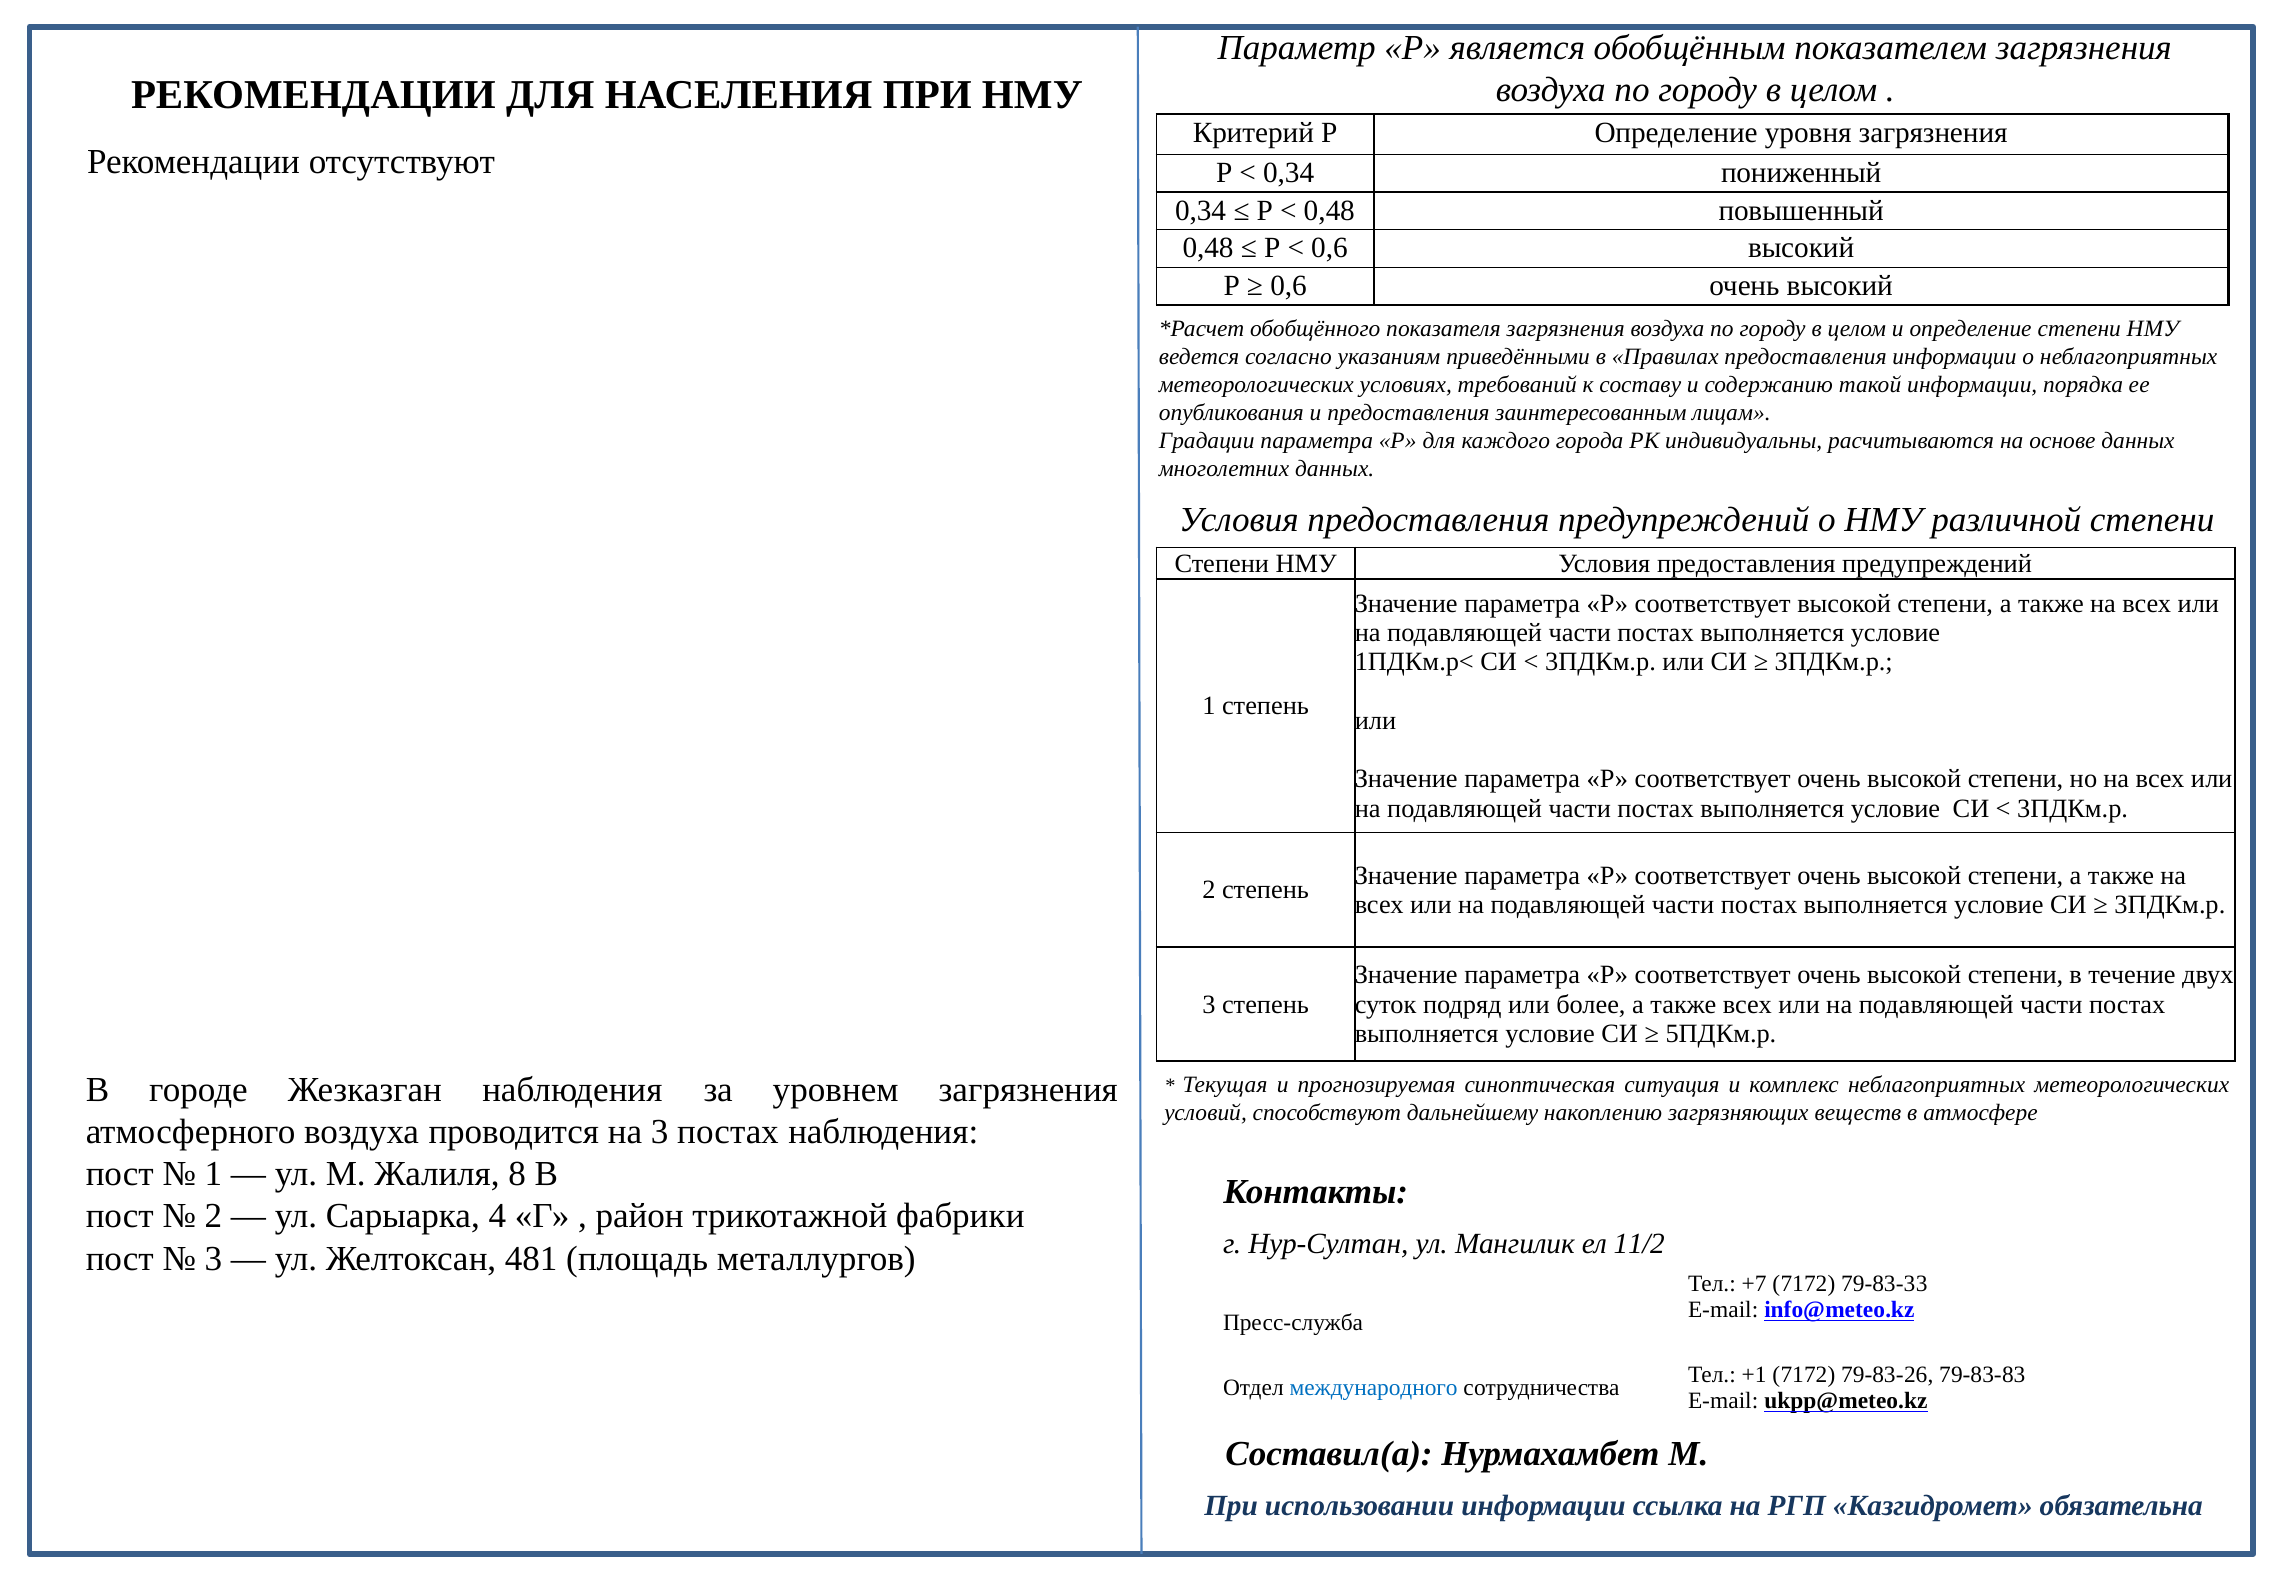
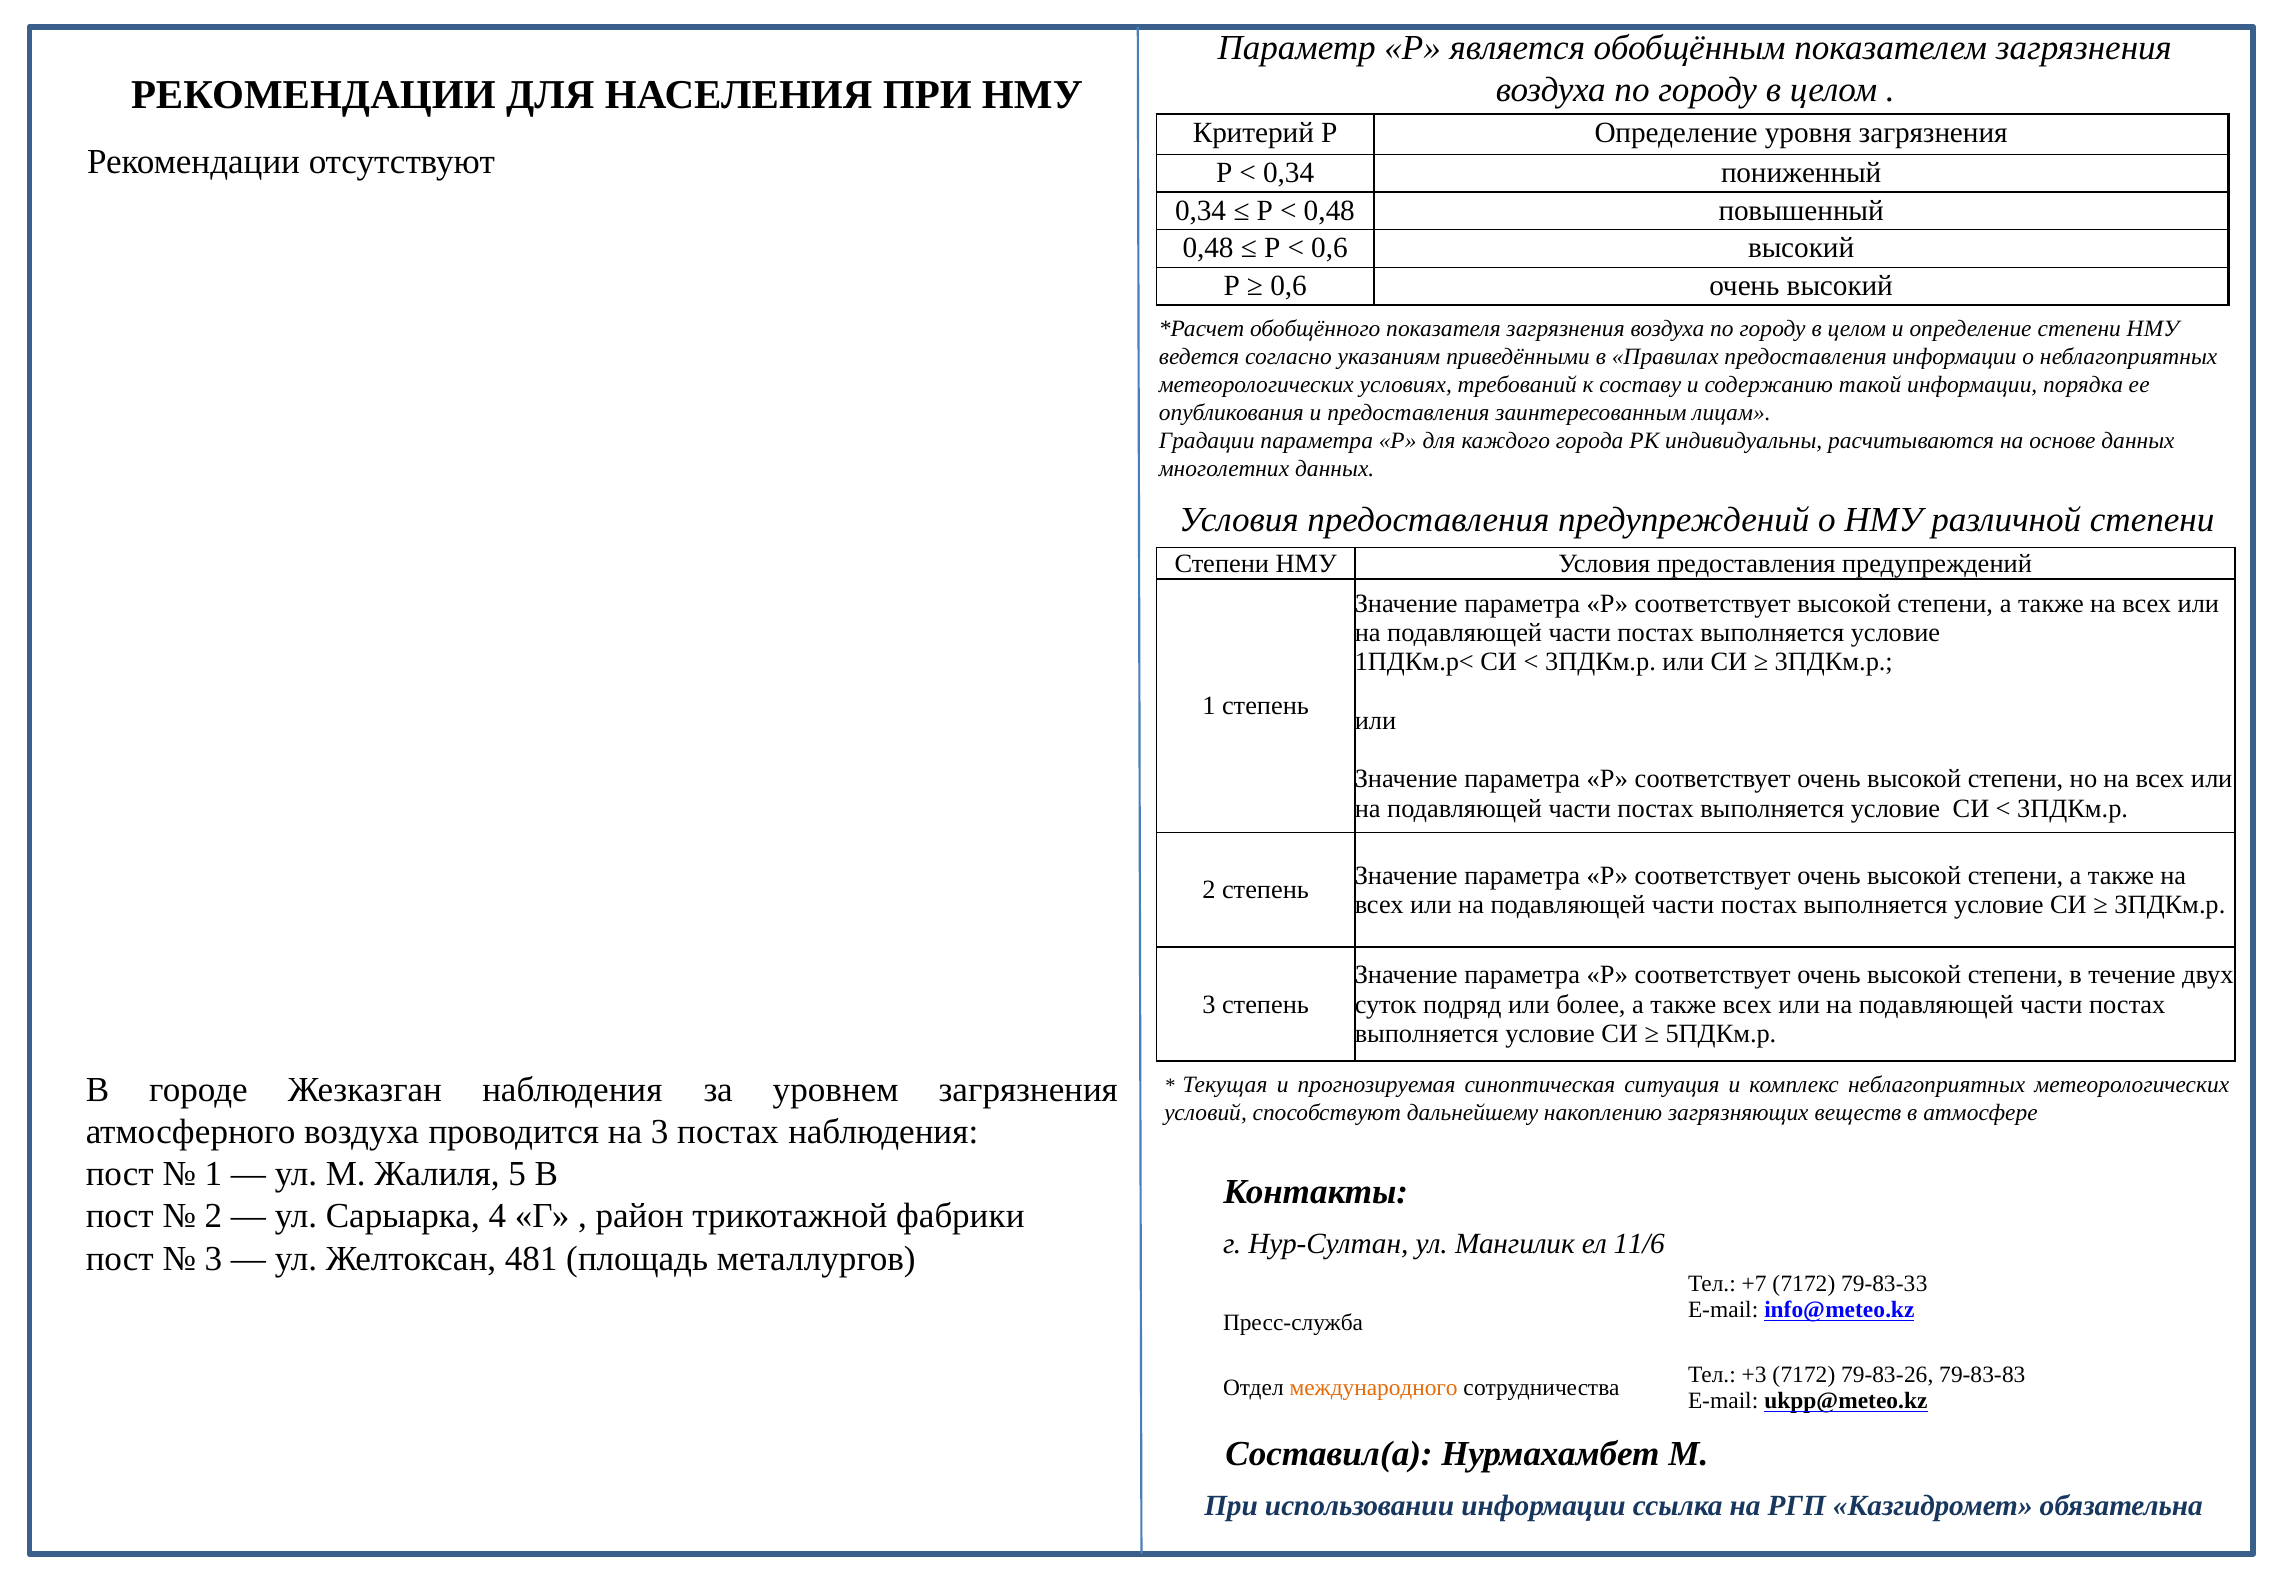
8: 8 -> 5
11/2: 11/2 -> 11/6
+1: +1 -> +3
международного colour: blue -> orange
